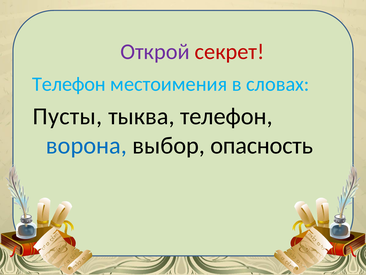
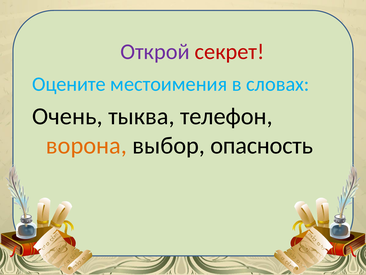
Телефон at (69, 84): Телефон -> Оцените
Пусты: Пусты -> Очень
ворона colour: blue -> orange
